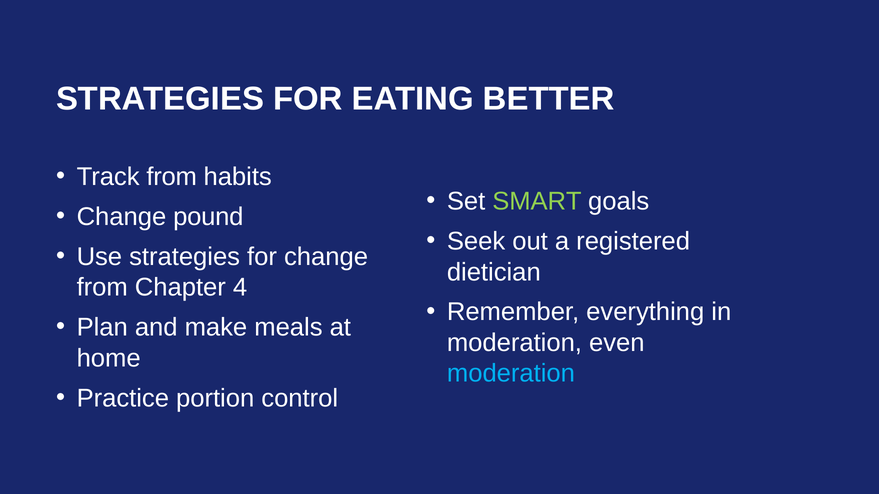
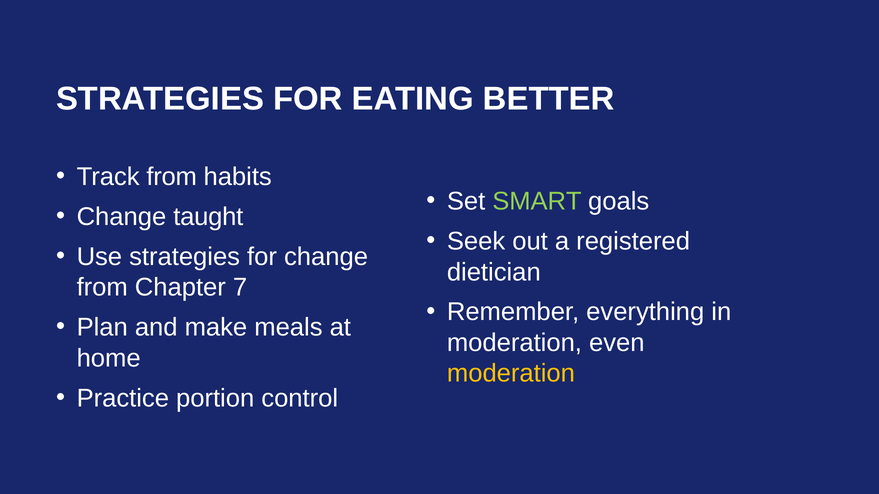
pound: pound -> taught
4: 4 -> 7
moderation at (511, 374) colour: light blue -> yellow
